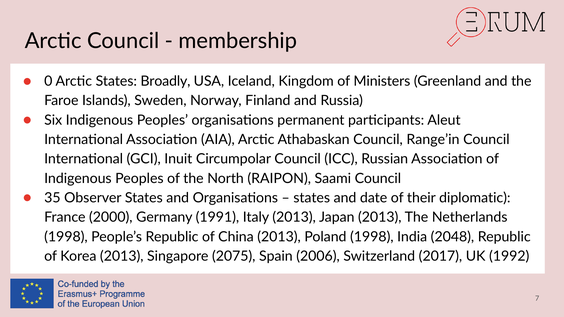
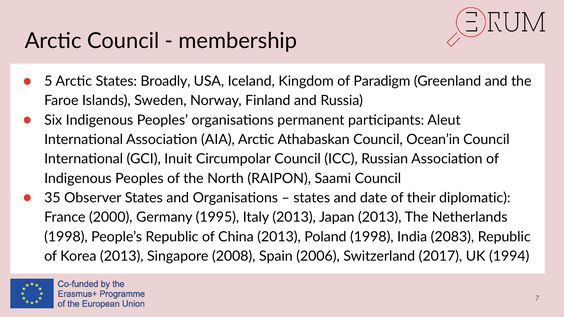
0: 0 -> 5
Ministers: Ministers -> Paradigm
Range’in: Range’in -> Ocean’in
1991: 1991 -> 1995
2048: 2048 -> 2083
2075: 2075 -> 2008
1992: 1992 -> 1994
